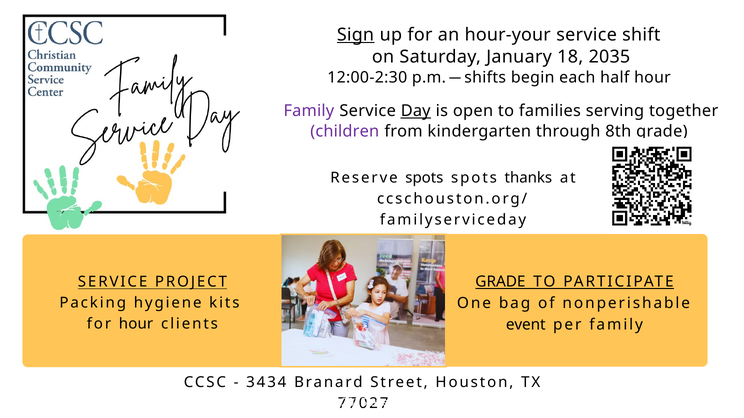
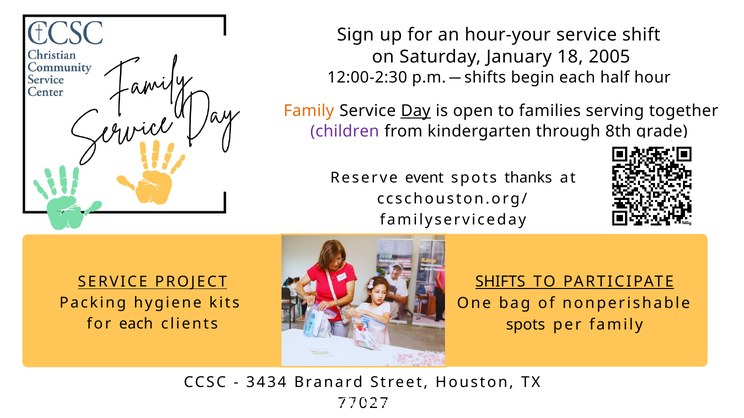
Sign underline: present -> none
2035: 2035 -> 2005
Family at (309, 111) colour: purple -> orange
Reserve spots: spots -> event
GRADE at (500, 282): GRADE -> SHIFTS
for hour: hour -> each
event at (526, 325): event -> spots
